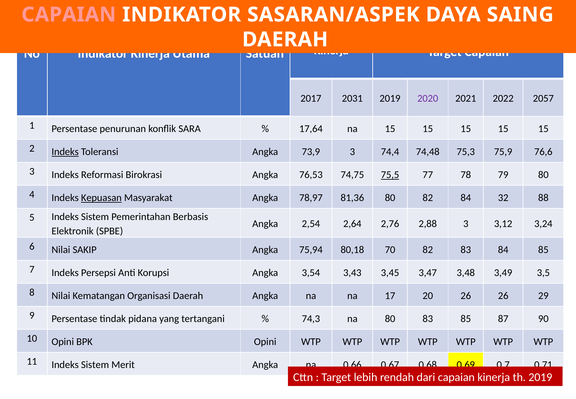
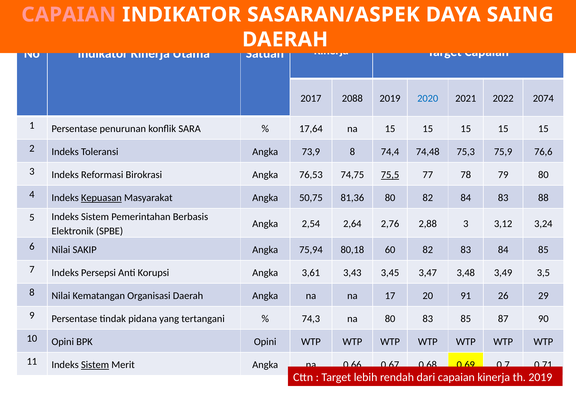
2031: 2031 -> 2088
2020 colour: purple -> blue
2057: 2057 -> 2074
Indeks at (65, 152) underline: present -> none
73,9 3: 3 -> 8
78,97: 78,97 -> 50,75
84 32: 32 -> 83
70: 70 -> 60
3,54: 3,54 -> 3,61
20 26: 26 -> 91
Sistem at (95, 365) underline: none -> present
